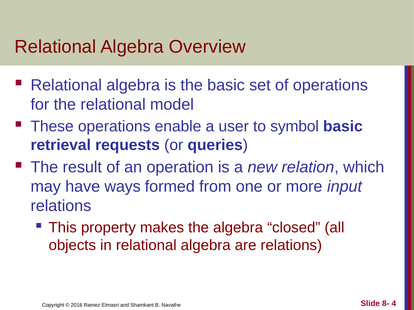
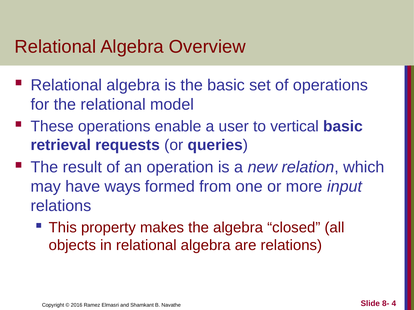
symbol: symbol -> vertical
